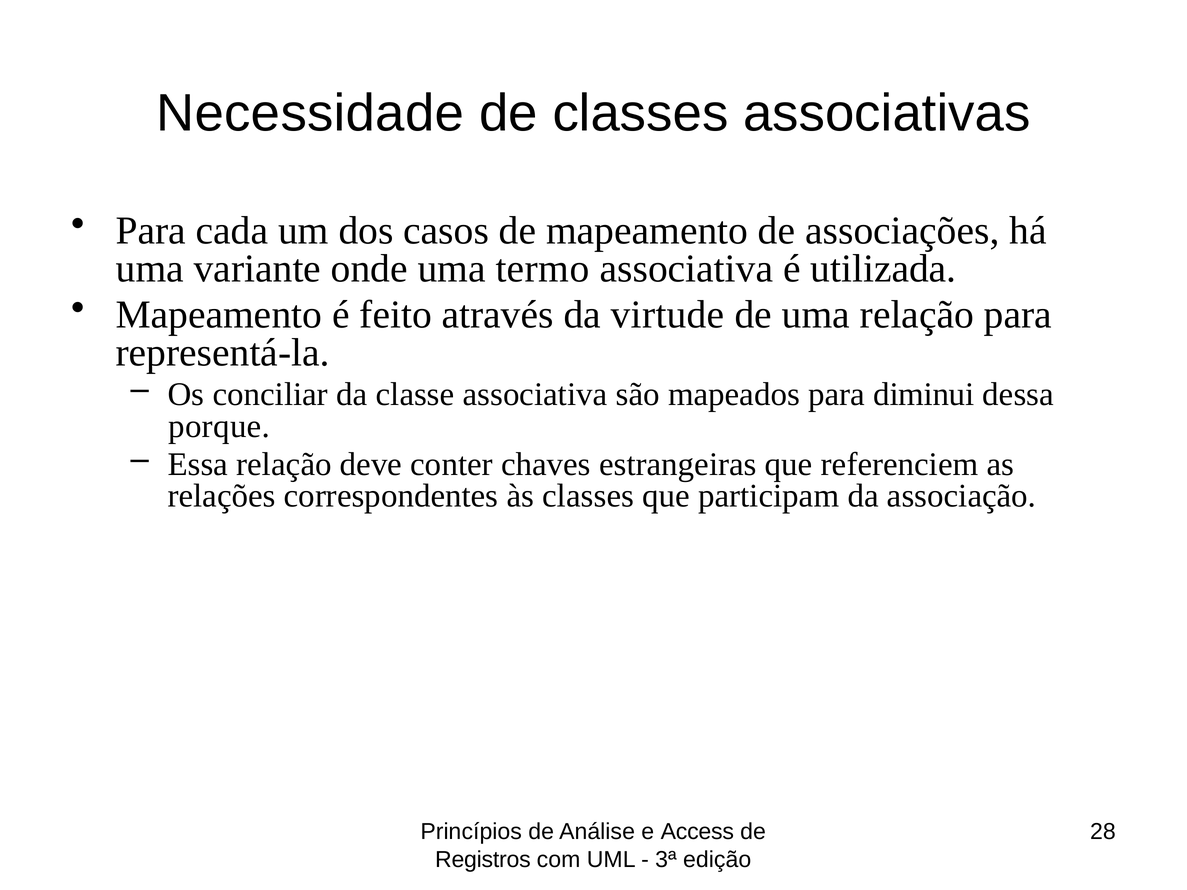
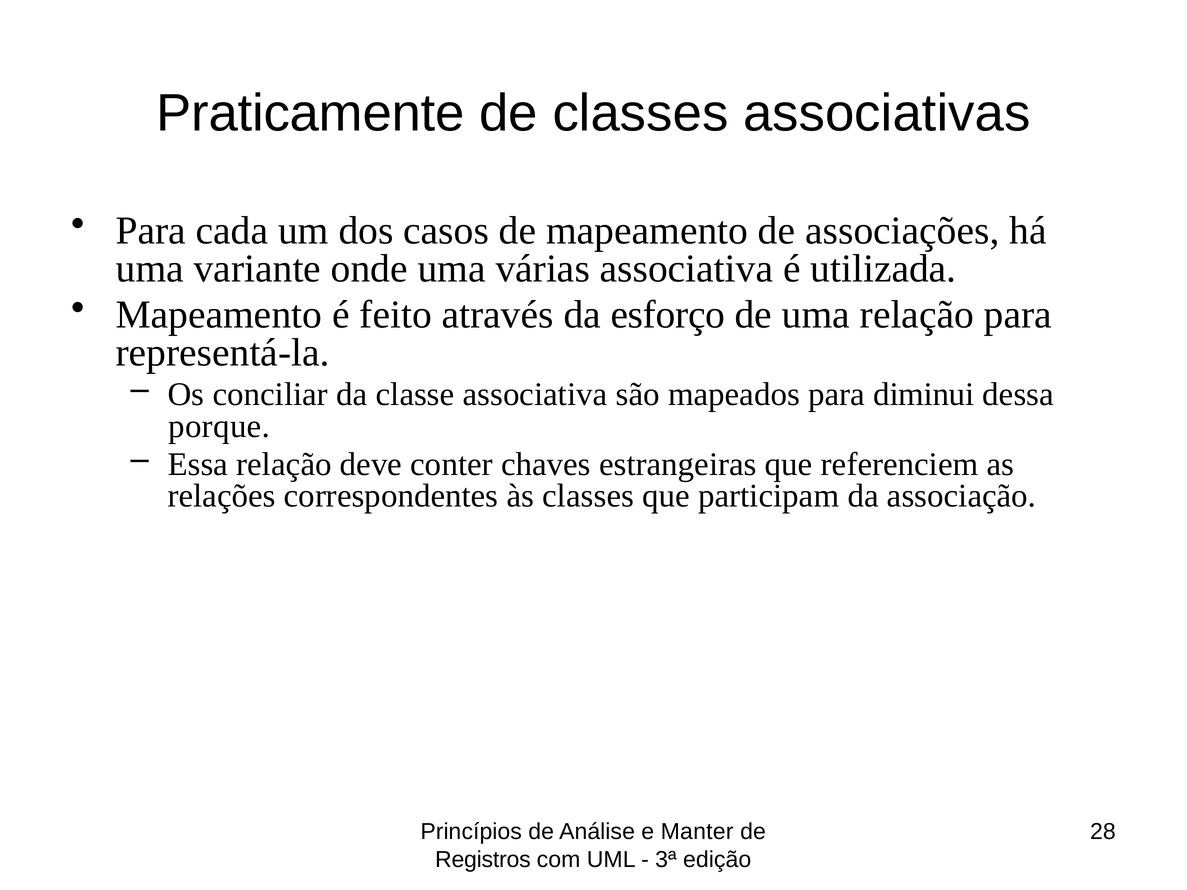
Necessidade: Necessidade -> Praticamente
termo: termo -> várias
virtude: virtude -> esforço
Access: Access -> Manter
